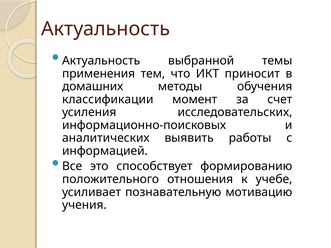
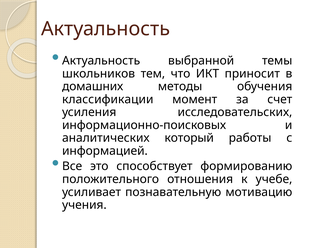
применения: применения -> школьников
выявить: выявить -> который
